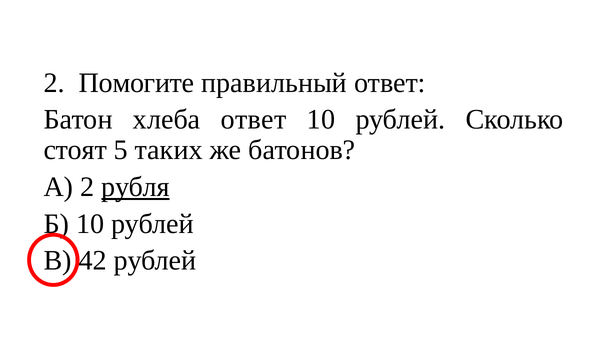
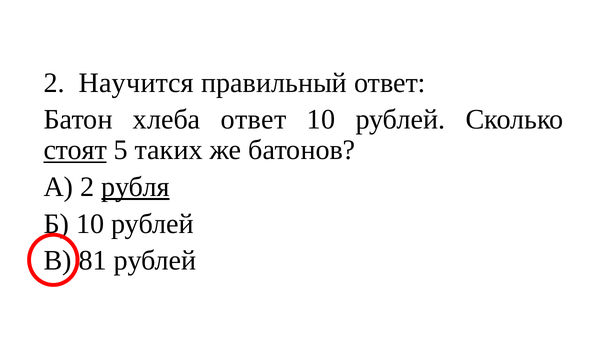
Помогите: Помогите -> Научится
стоят underline: none -> present
42: 42 -> 81
